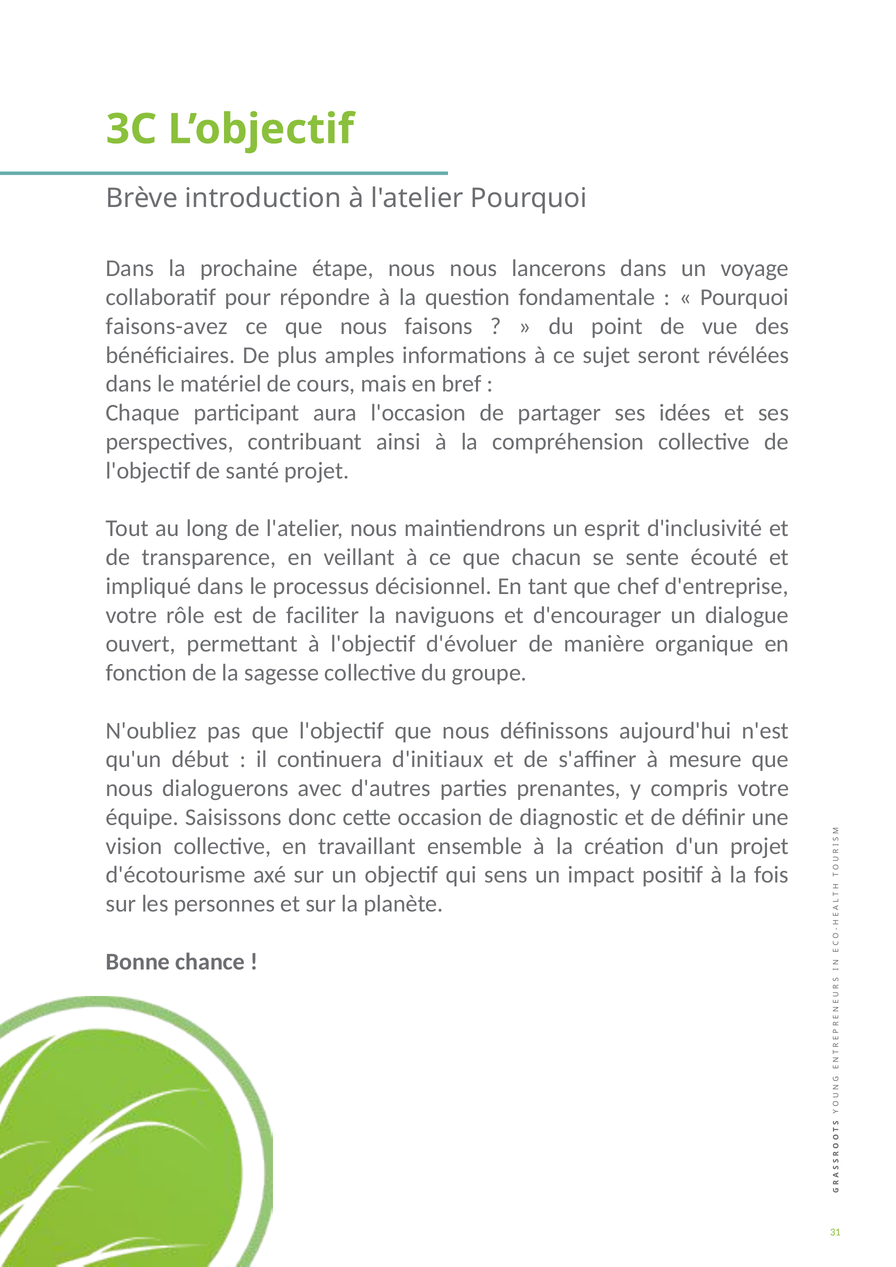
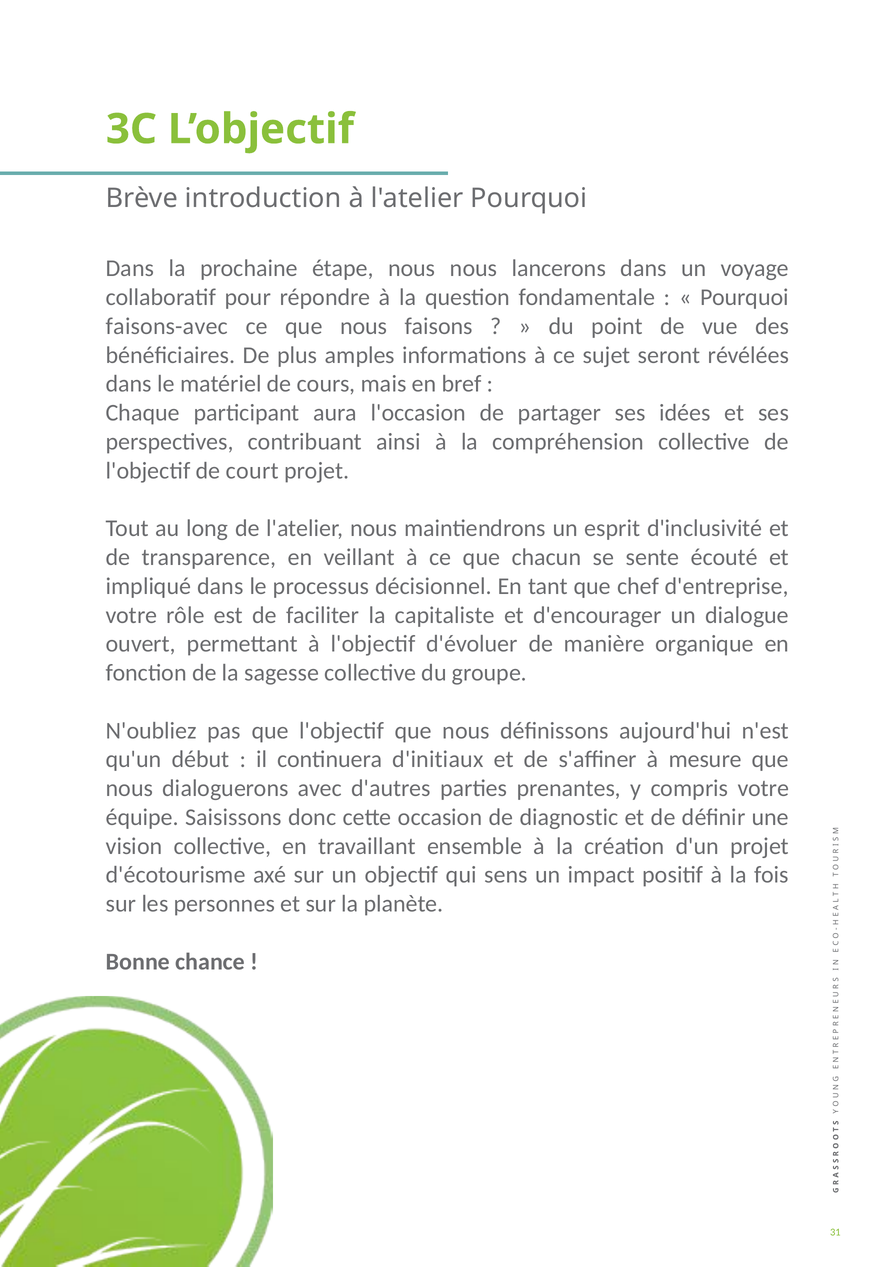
faisons-avez: faisons-avez -> faisons-avec
santé: santé -> court
naviguons: naviguons -> capitaliste
